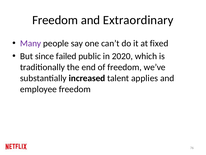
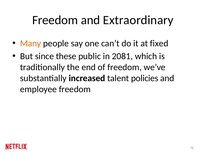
Many colour: purple -> orange
failed: failed -> these
2020: 2020 -> 2081
applies: applies -> policies
